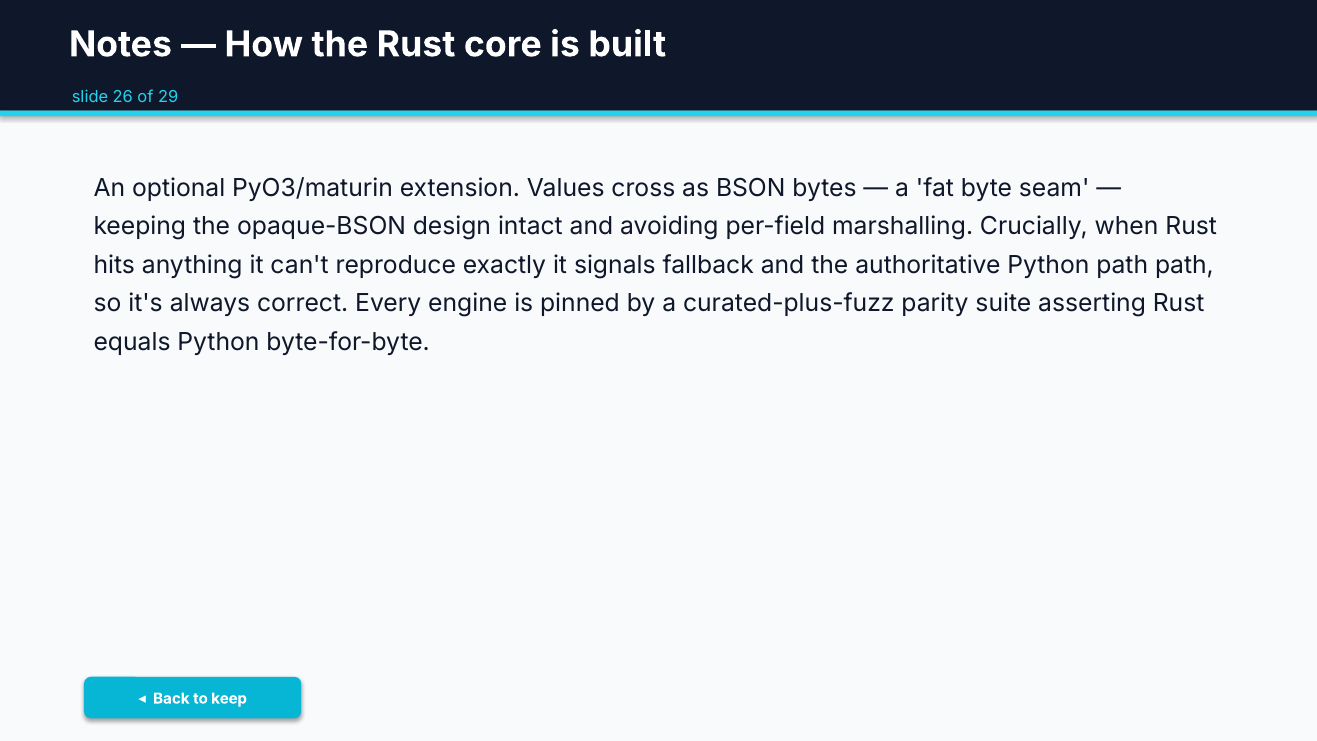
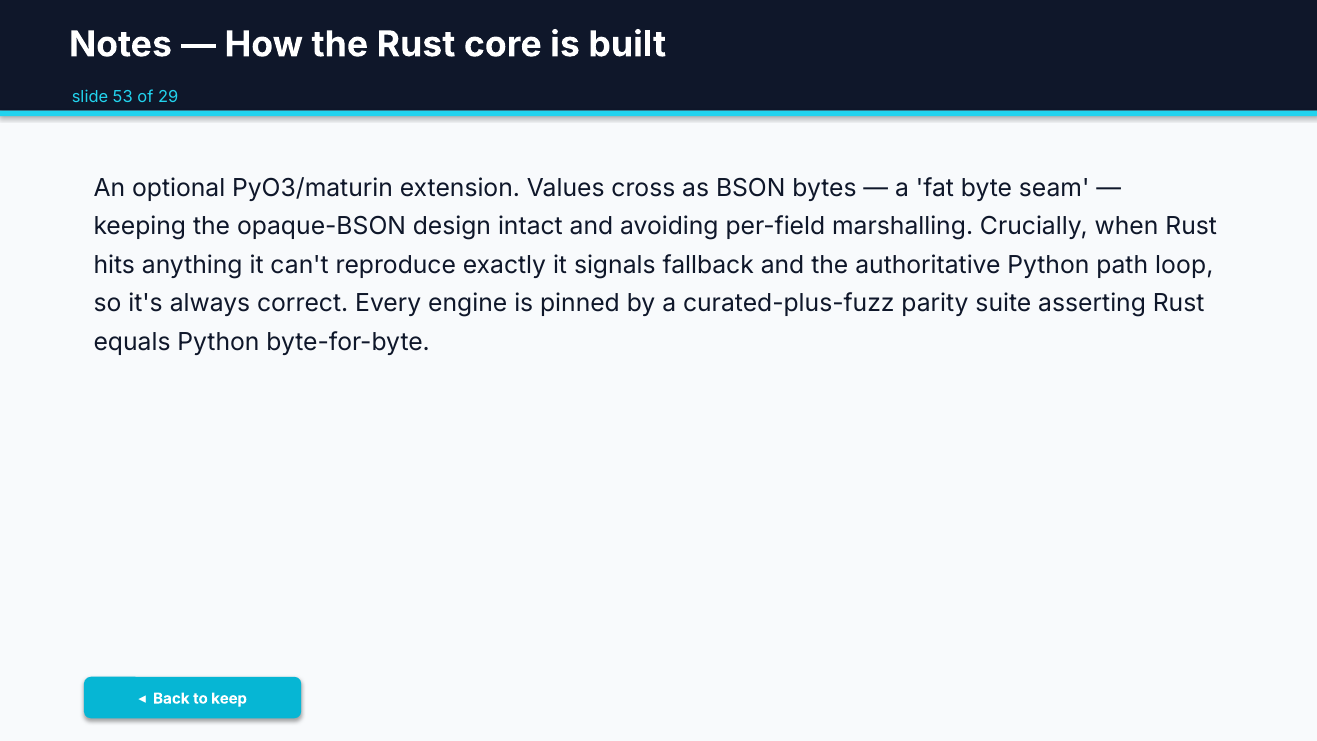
26: 26 -> 53
path path: path -> loop
